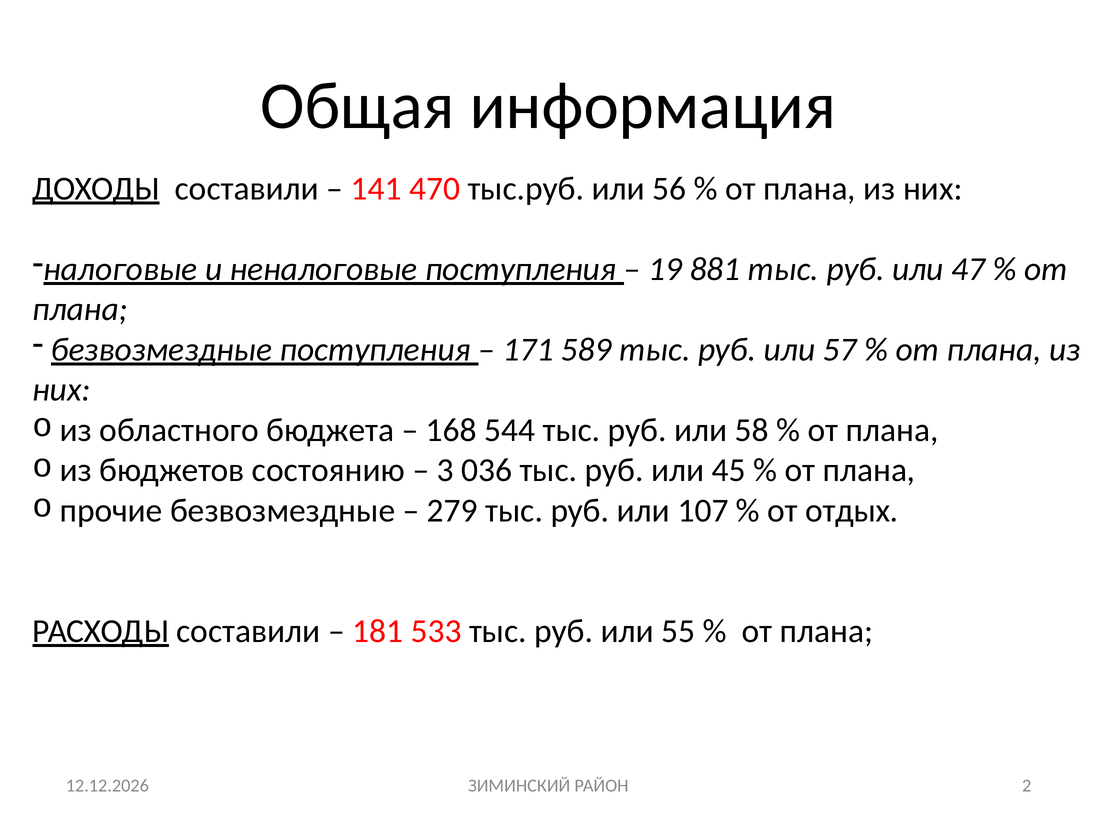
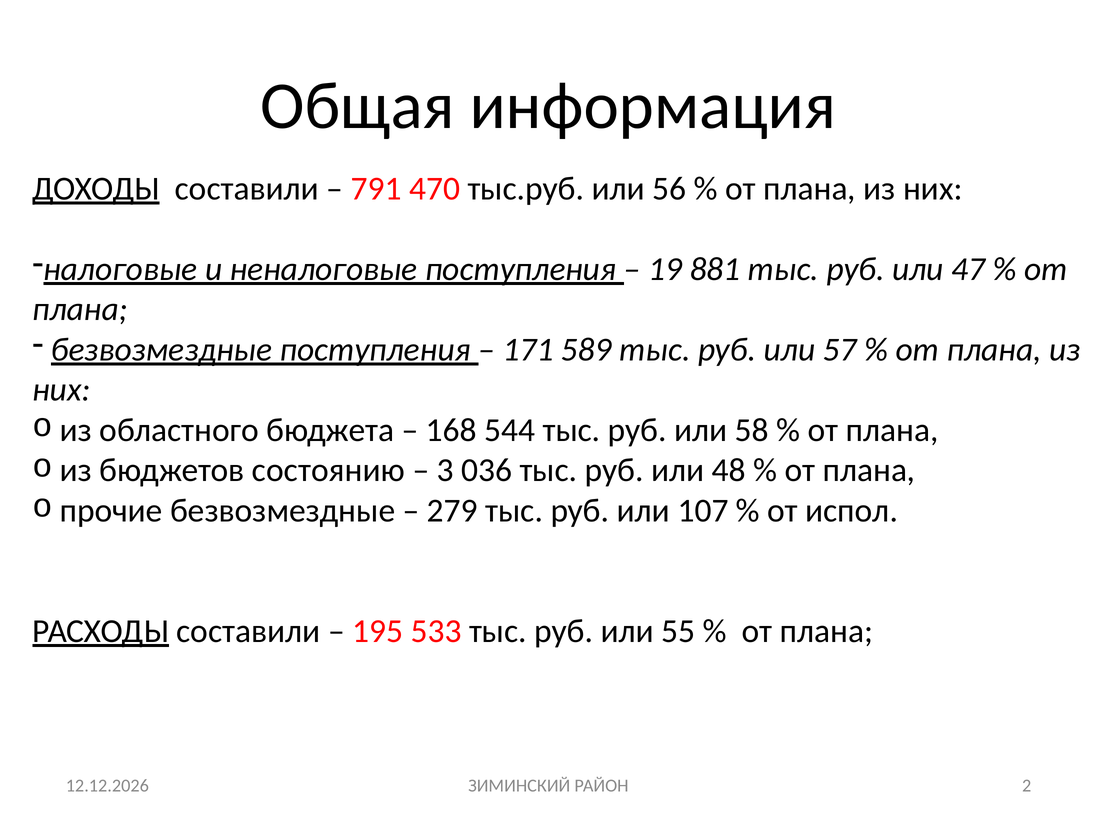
141: 141 -> 791
45: 45 -> 48
отдых: отдых -> испол
181: 181 -> 195
